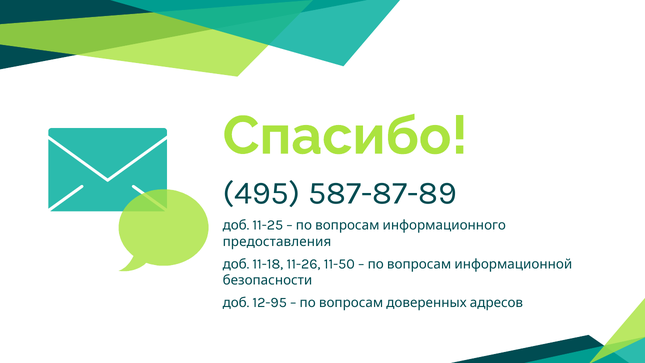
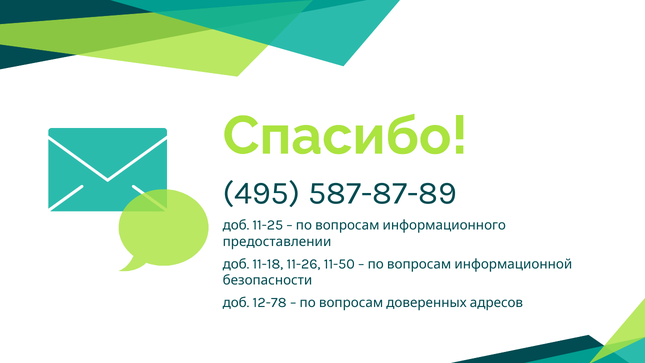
предоставления: предоставления -> предоставлении
12-95: 12-95 -> 12-78
